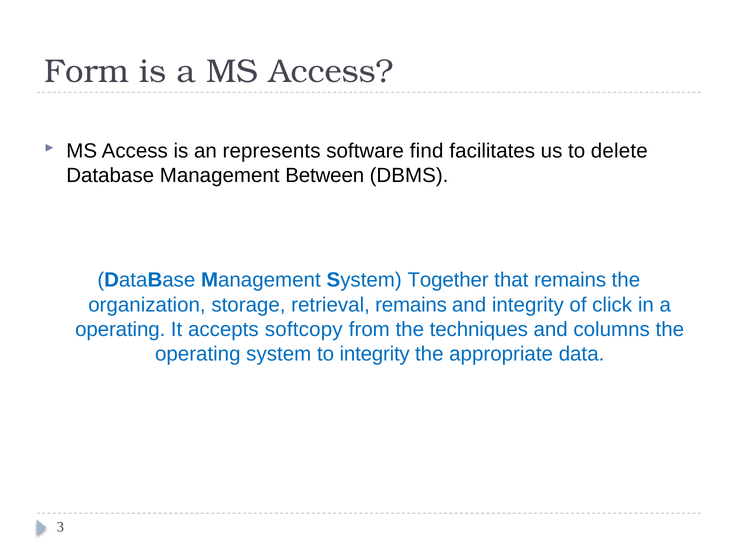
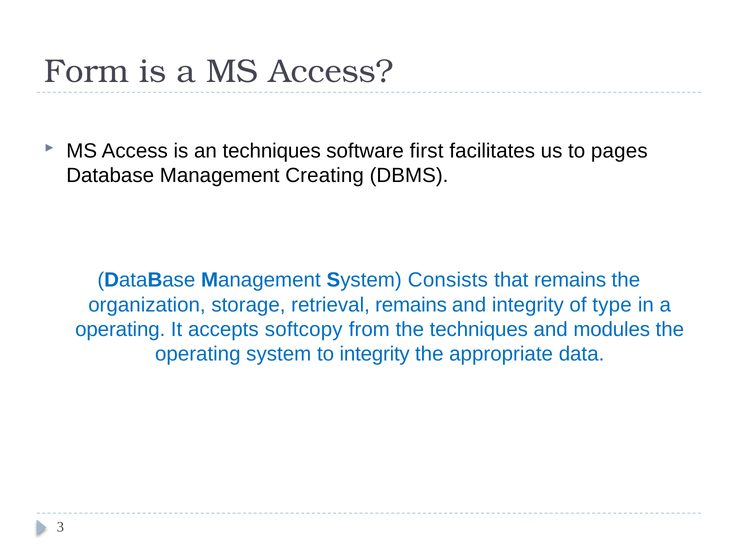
an represents: represents -> techniques
find: find -> first
delete: delete -> pages
Between: Between -> Creating
Together: Together -> Consists
click: click -> type
columns: columns -> modules
